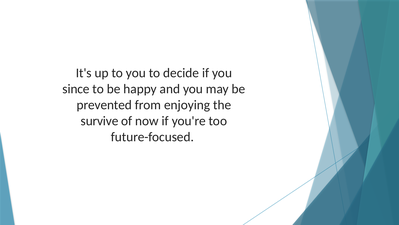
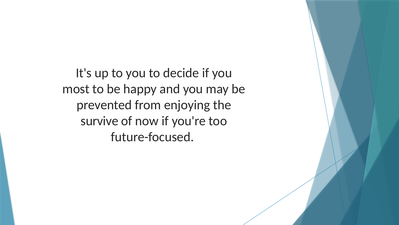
since: since -> most
